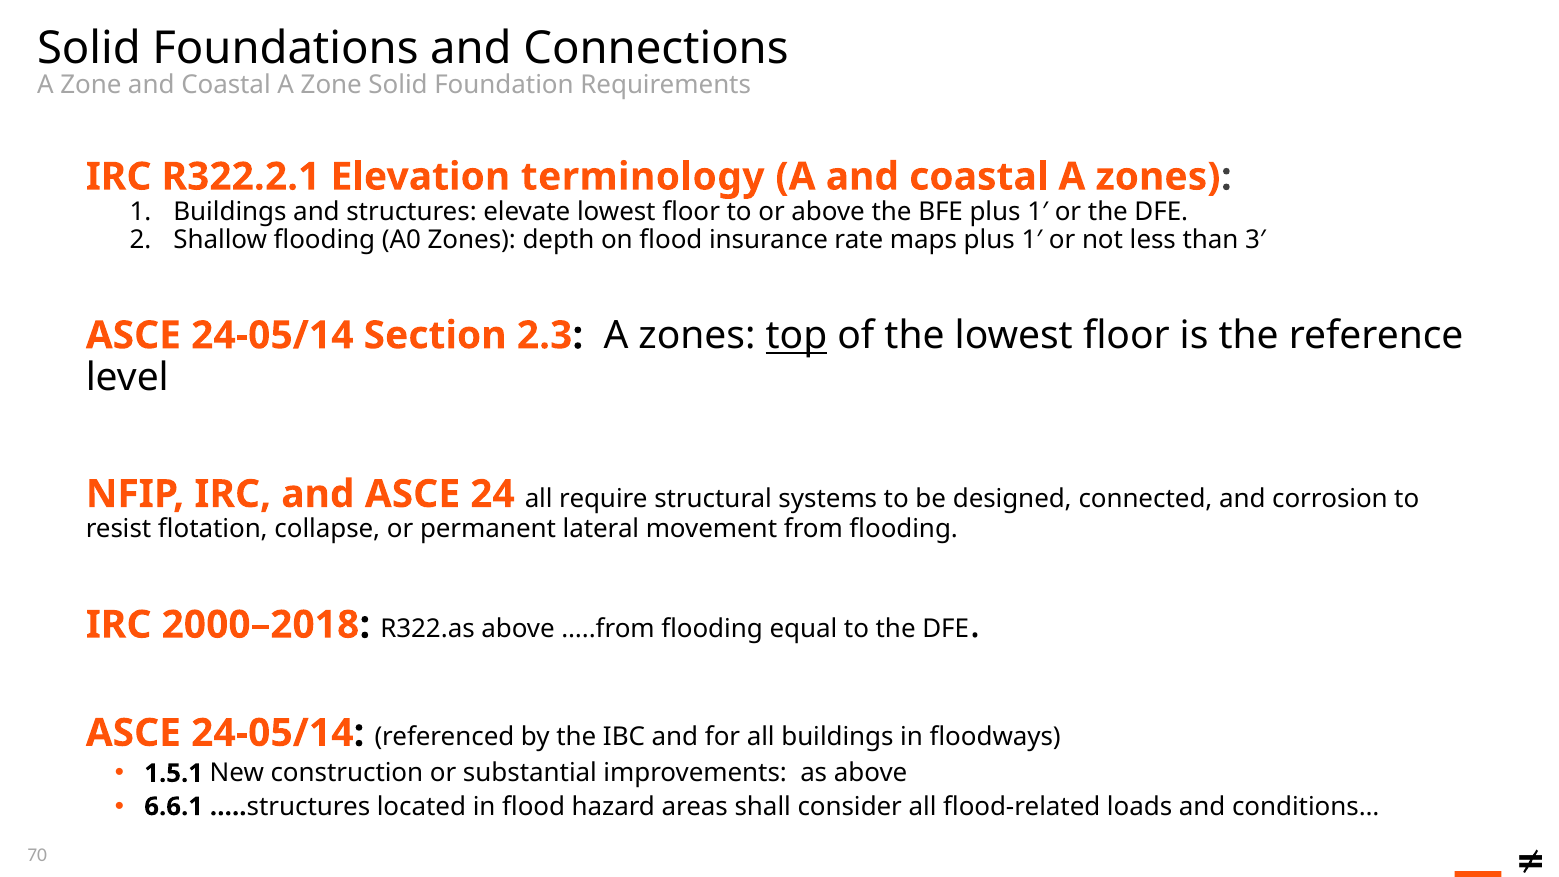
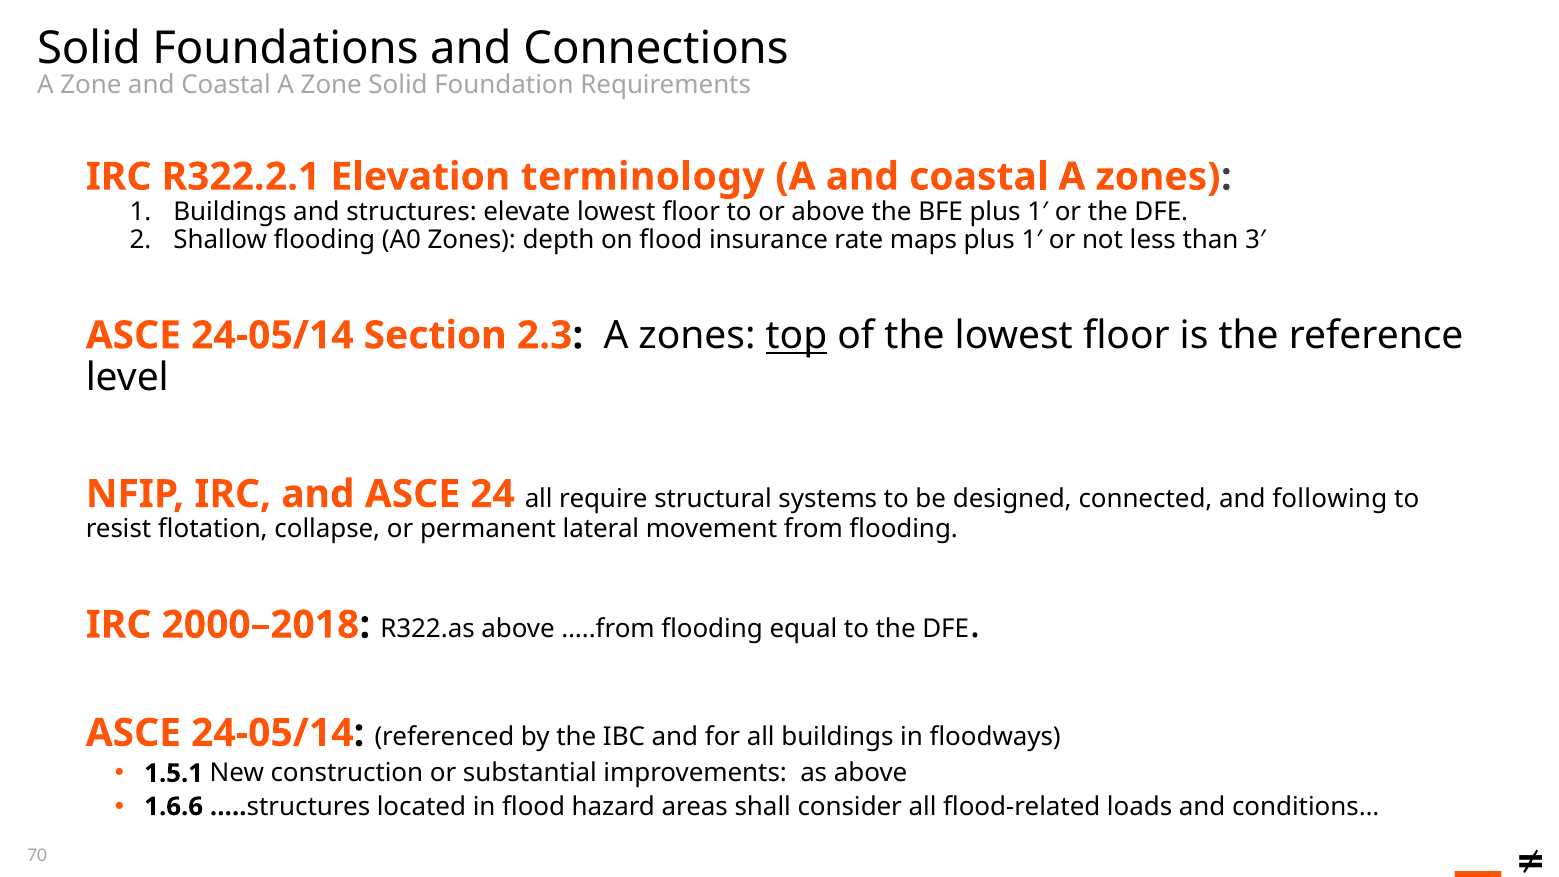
corrosion: corrosion -> following
6.6.1: 6.6.1 -> 1.6.6
